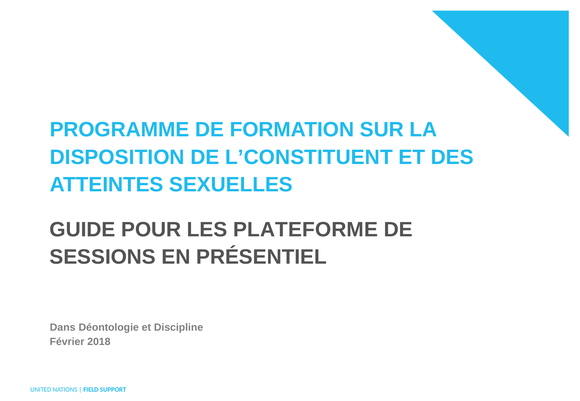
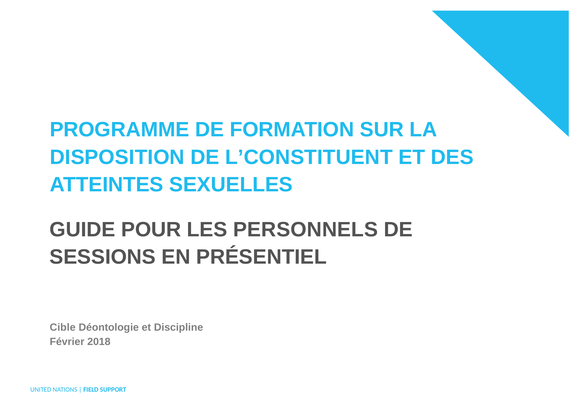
PLATEFORME: PLATEFORME -> PERSONNELS
Dans: Dans -> Cible
